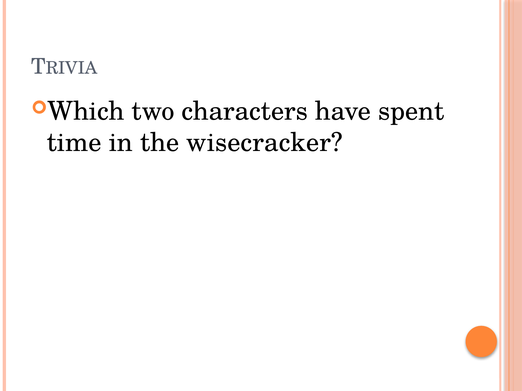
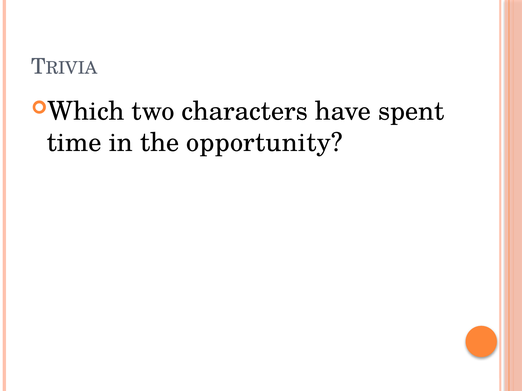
wisecracker: wisecracker -> opportunity
